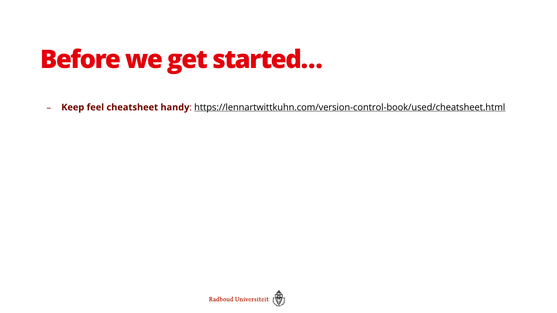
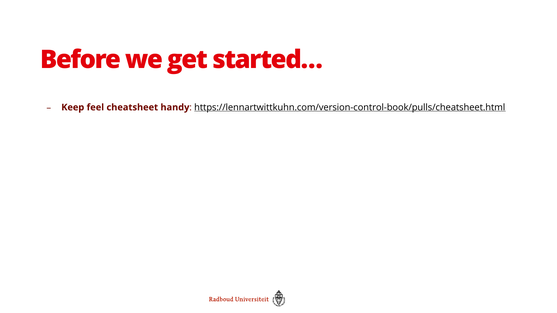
https://lennartwittkuhn.com/version-control-book/used/cheatsheet.html: https://lennartwittkuhn.com/version-control-book/used/cheatsheet.html -> https://lennartwittkuhn.com/version-control-book/pulls/cheatsheet.html
